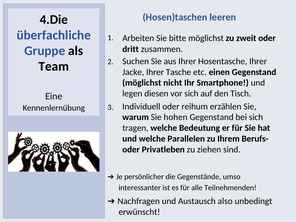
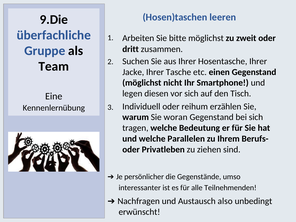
4.Die: 4.Die -> 9.Die
hohen: hohen -> woran
